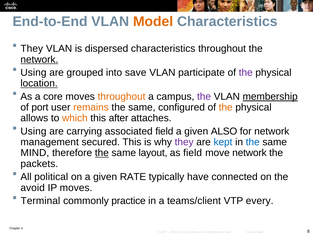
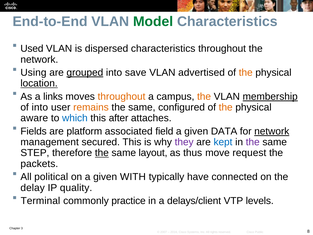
Model colour: orange -> green
They at (32, 49): They -> Used
network at (39, 59) underline: present -> none
grouped underline: none -> present
participate: participate -> advertised
the at (246, 73) colour: purple -> orange
core: core -> links
the at (204, 96) colour: purple -> orange
of port: port -> into
allows: allows -> aware
which colour: orange -> blue
Using at (33, 131): Using -> Fields
carrying: carrying -> platform
ALSO: ALSO -> DATA
network at (272, 131) underline: none -> present
the at (253, 142) colour: blue -> purple
MIND: MIND -> STEP
as field: field -> thus
move network: network -> request
RATE: RATE -> WITH
avoid: avoid -> delay
IP moves: moves -> quality
teams/client: teams/client -> delays/client
every: every -> levels
